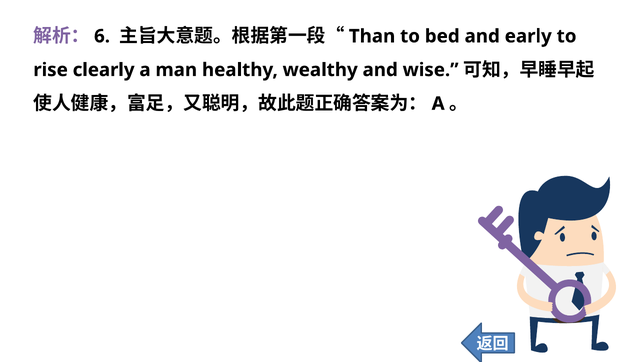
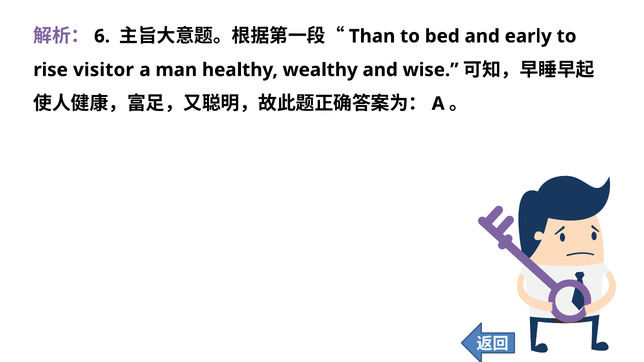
clearly: clearly -> visitor
